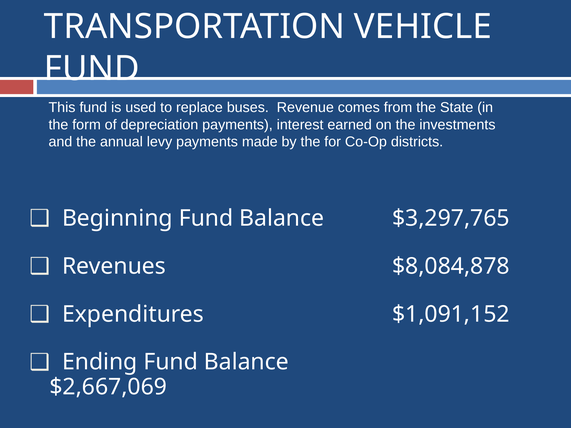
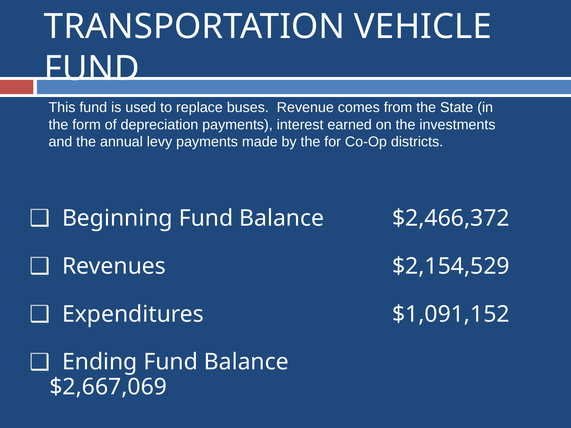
$3,297,765: $3,297,765 -> $2,466,372
$8,084,878: $8,084,878 -> $2,154,529
